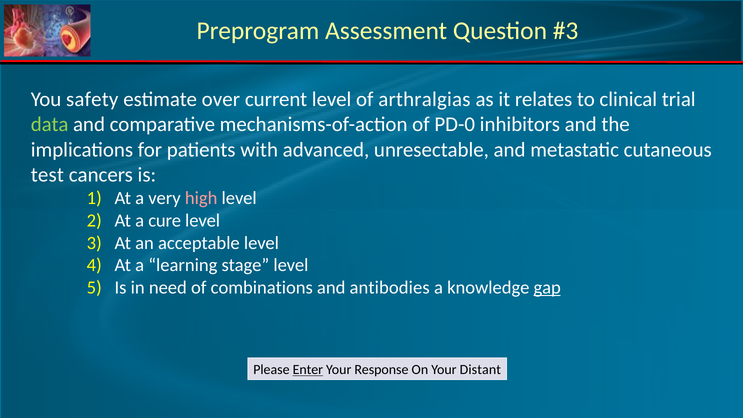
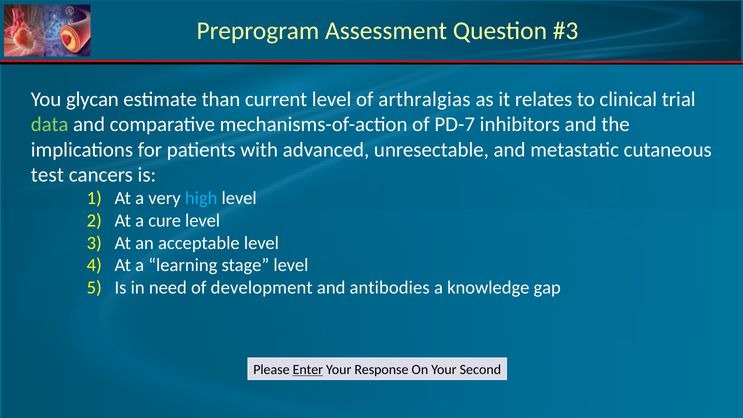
safety: safety -> glycan
over: over -> than
PD-0: PD-0 -> PD-7
high colour: pink -> light blue
combinations: combinations -> development
gap underline: present -> none
Distant: Distant -> Second
